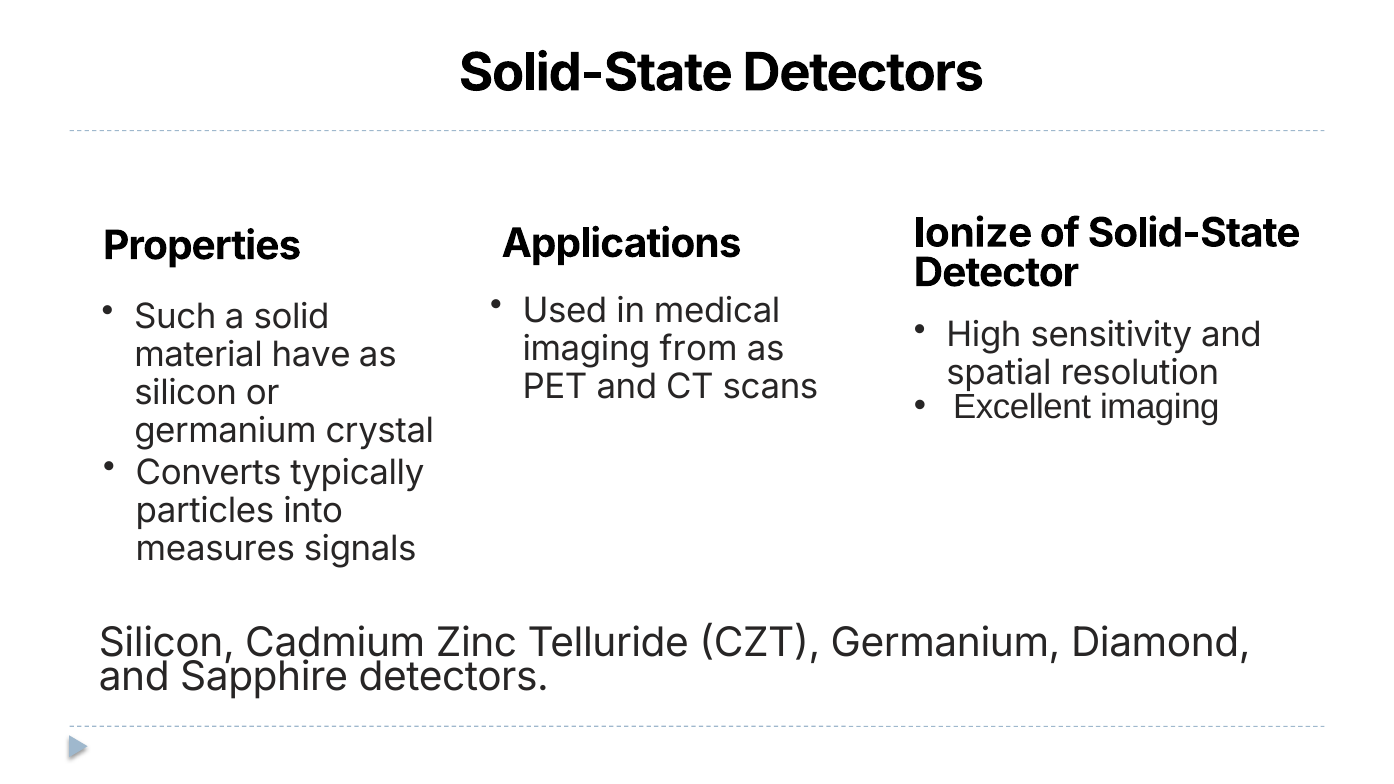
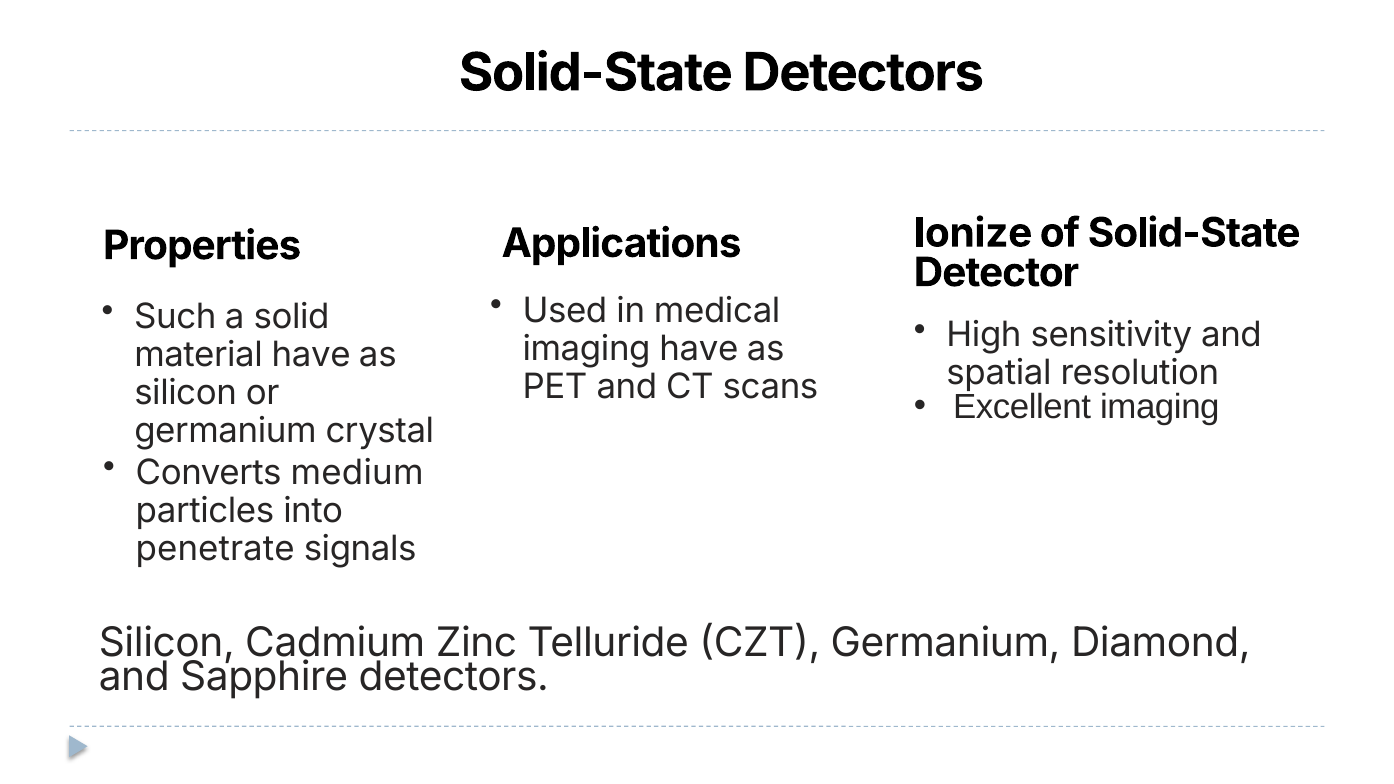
imaging from: from -> have
typically: typically -> medium
measures: measures -> penetrate
